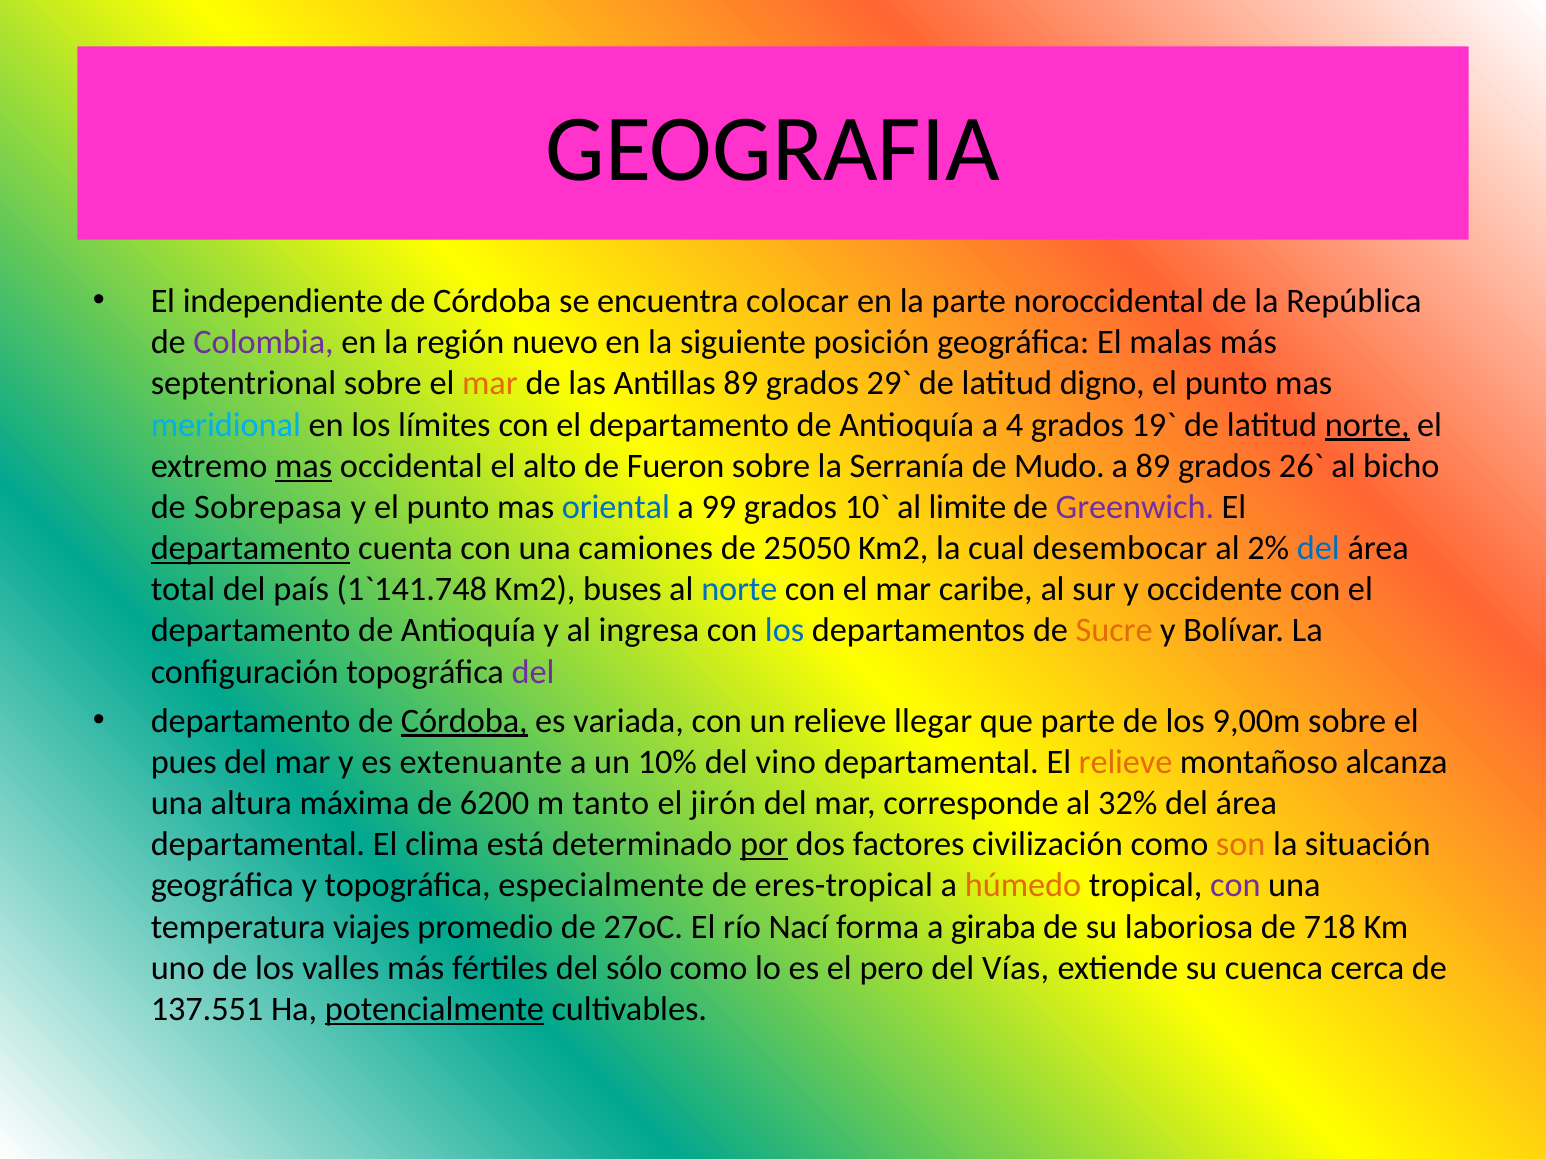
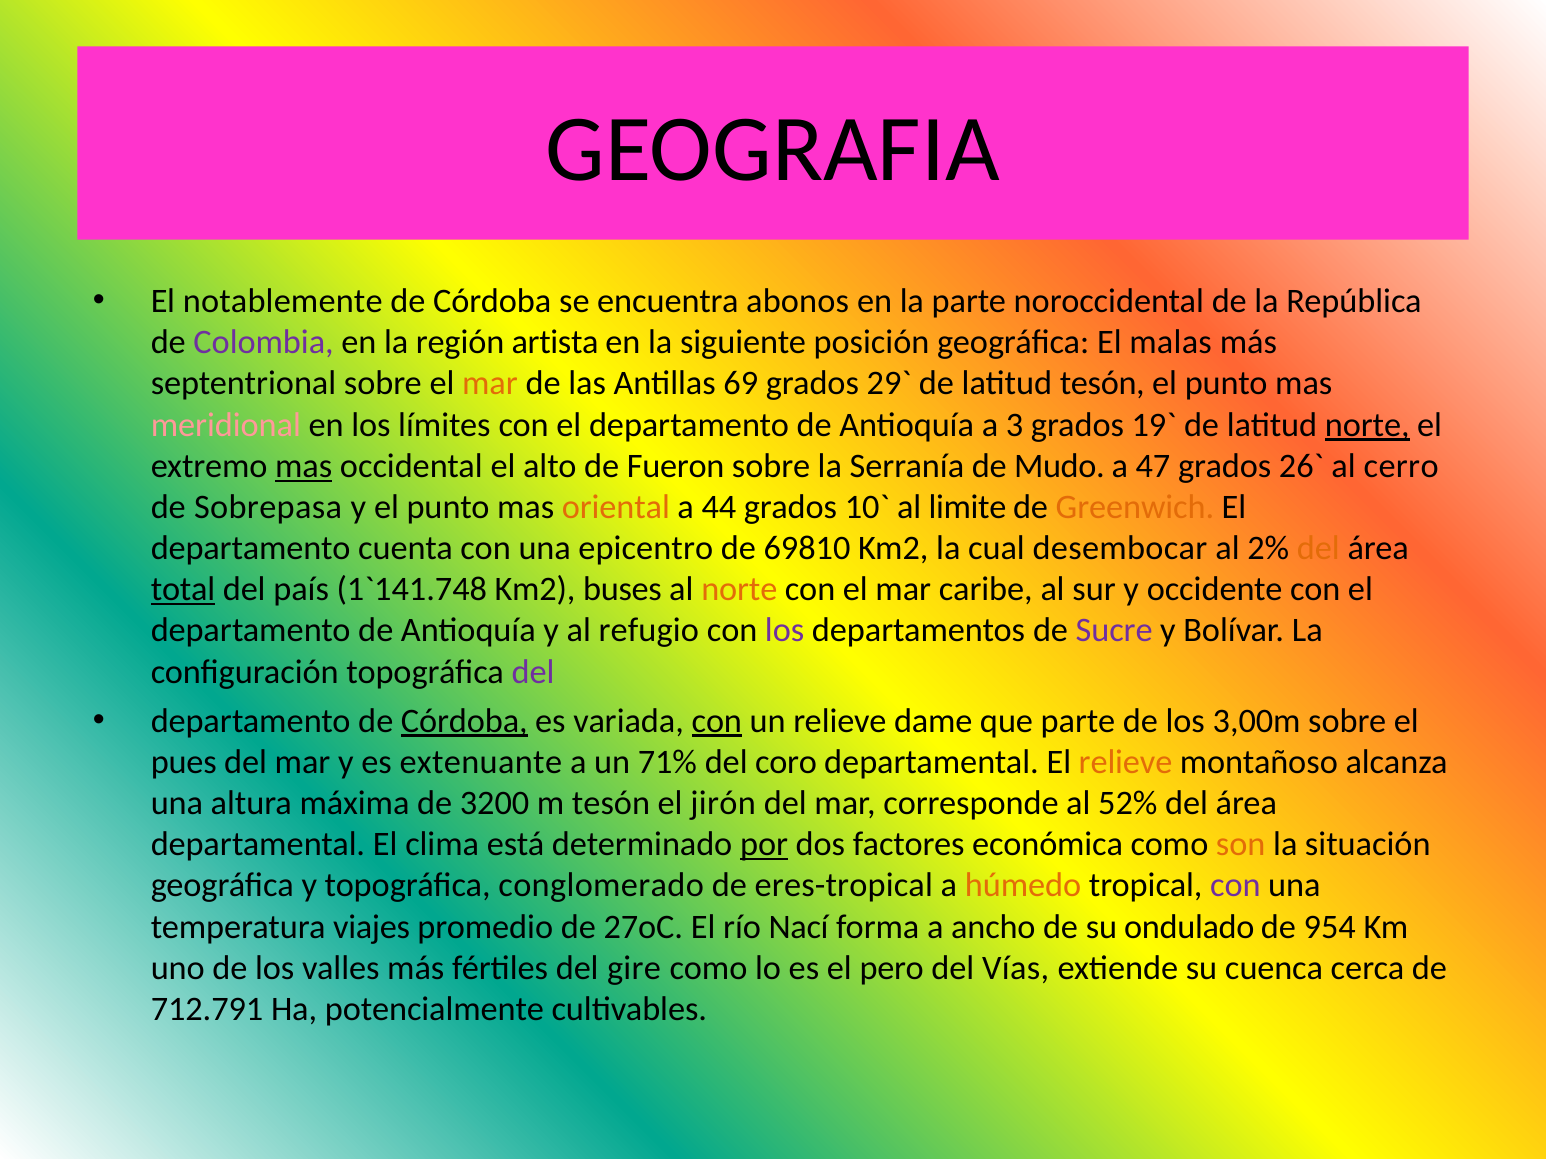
independiente: independiente -> notablemente
colocar: colocar -> abonos
nuevo: nuevo -> artista
Antillas 89: 89 -> 69
latitud digno: digno -> tesón
meridional colour: light blue -> pink
4: 4 -> 3
a 89: 89 -> 47
bicho: bicho -> cerro
oriental colour: blue -> orange
99: 99 -> 44
Greenwich colour: purple -> orange
departamento at (251, 549) underline: present -> none
camiones: camiones -> epicentro
25050: 25050 -> 69810
del at (1318, 549) colour: blue -> orange
total underline: none -> present
norte at (739, 590) colour: blue -> orange
ingresa: ingresa -> refugio
los at (785, 631) colour: blue -> purple
Sucre colour: orange -> purple
con at (717, 721) underline: none -> present
llegar: llegar -> dame
9,00m: 9,00m -> 3,00m
10%: 10% -> 71%
vino: vino -> coro
6200: 6200 -> 3200
m tanto: tanto -> tesón
32%: 32% -> 52%
civilización: civilización -> económica
especialmente: especialmente -> conglomerado
giraba: giraba -> ancho
laboriosa: laboriosa -> ondulado
718: 718 -> 954
sólo: sólo -> gire
137.551: 137.551 -> 712.791
potencialmente underline: present -> none
